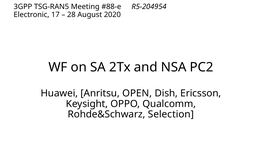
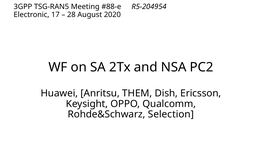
OPEN: OPEN -> THEM
